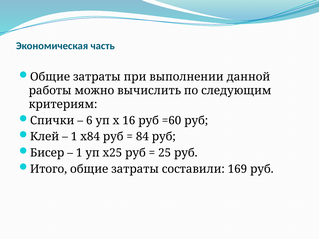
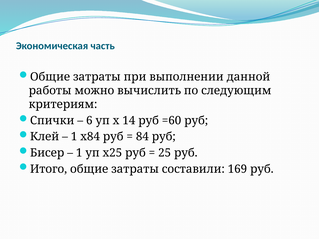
16: 16 -> 14
